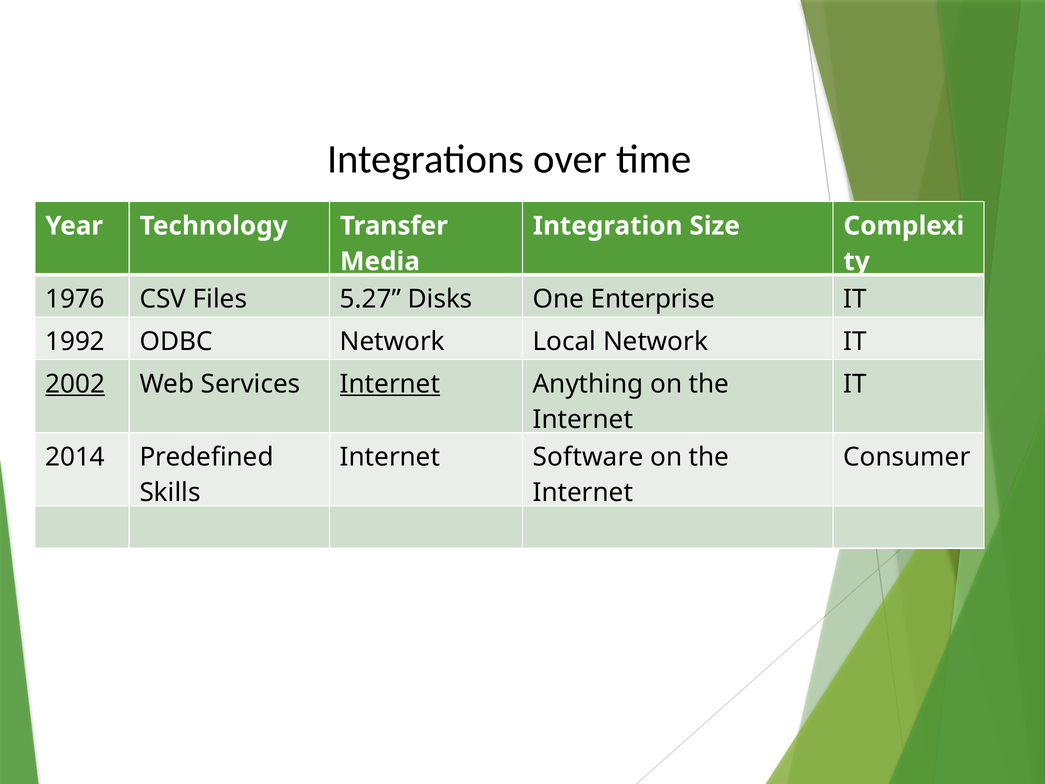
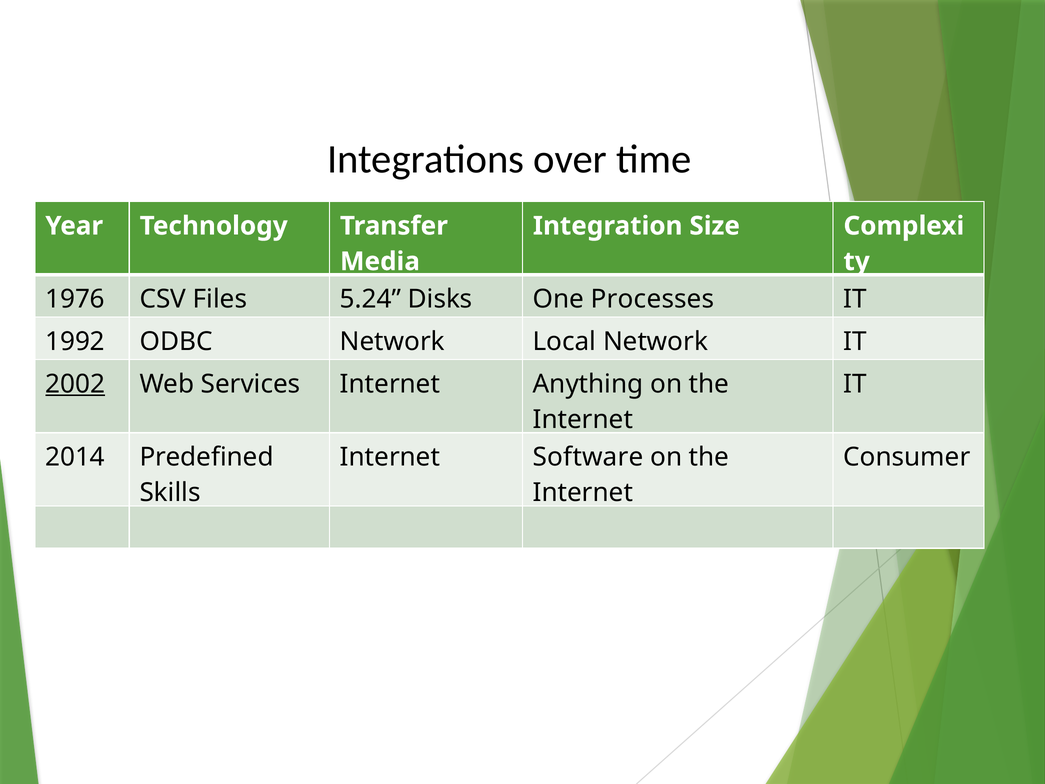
5.27: 5.27 -> 5.24
Enterprise: Enterprise -> Processes
Internet at (390, 384) underline: present -> none
